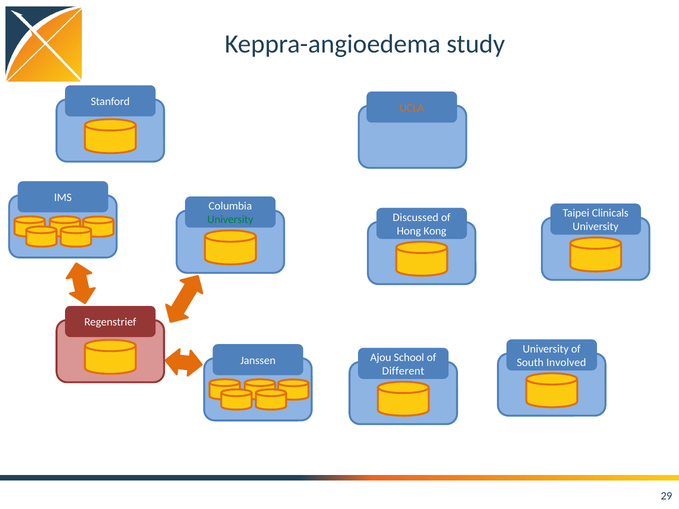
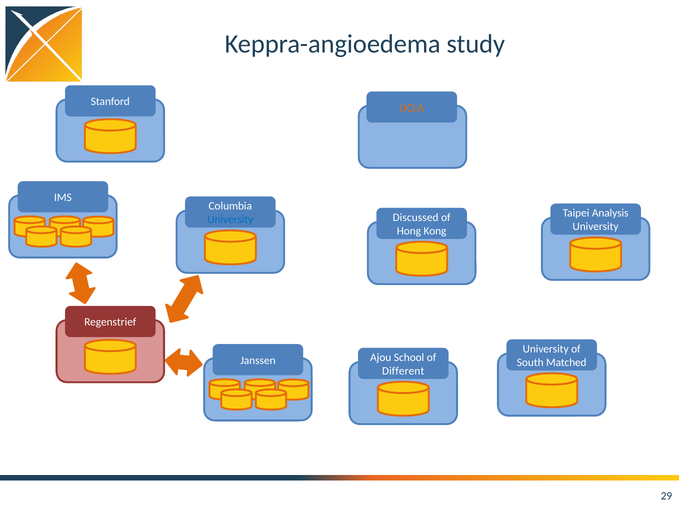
Clinicals: Clinicals -> Analysis
University at (230, 220) colour: green -> blue
Involved: Involved -> Matched
